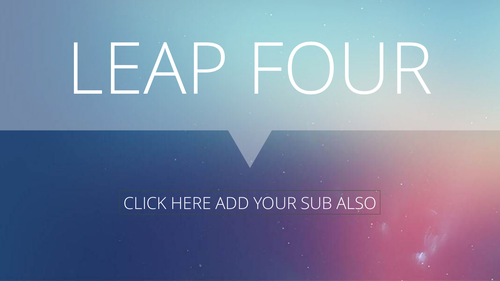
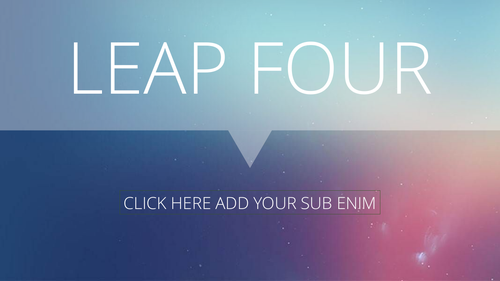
ALSO: ALSO -> ENIM
